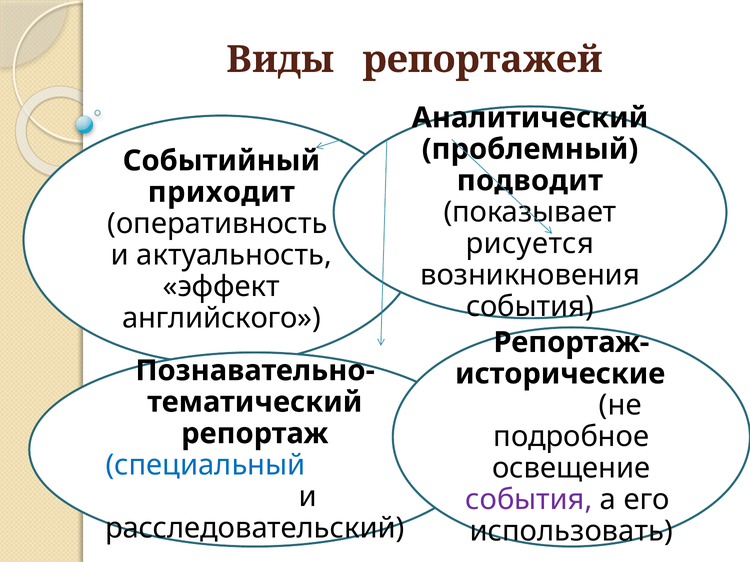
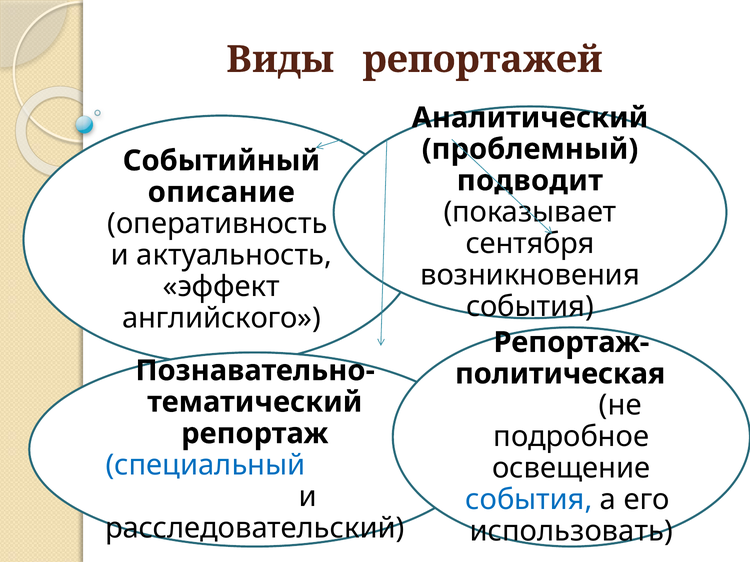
приходит: приходит -> описание
рисуется: рисуется -> сентября
исторические: исторические -> политическая
события at (529, 500) colour: purple -> blue
